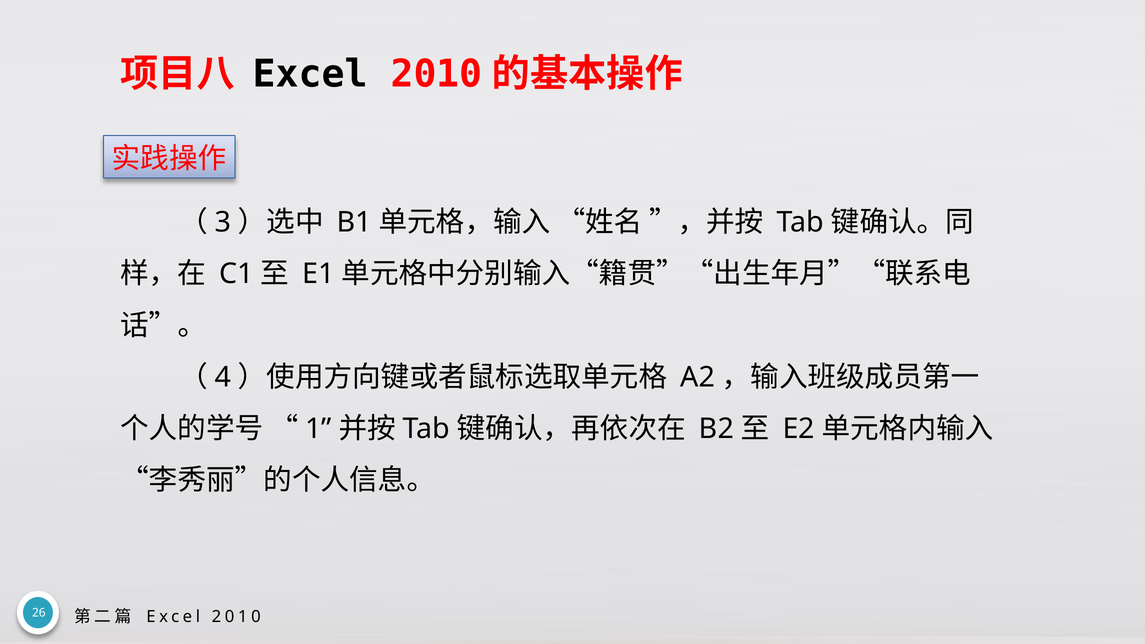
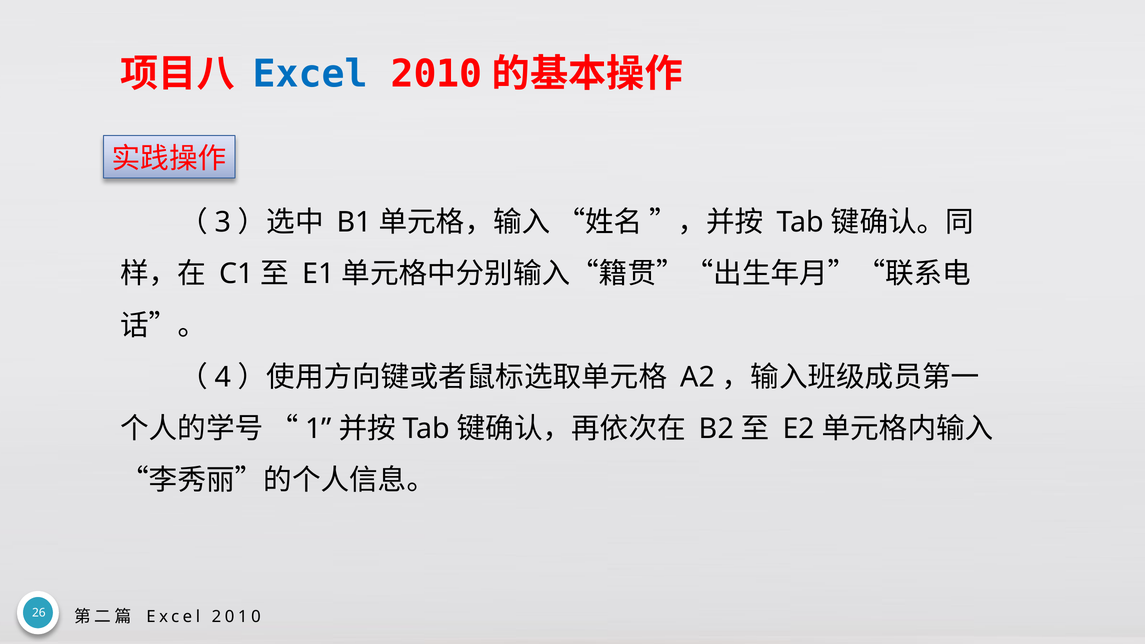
Excel at (310, 74) colour: black -> blue
